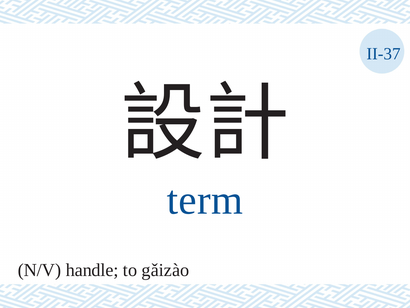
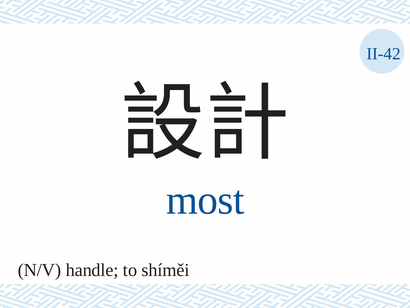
II-37: II-37 -> II-42
term: term -> most
gǎizào: gǎizào -> shíměi
